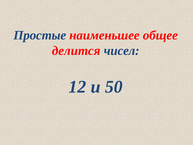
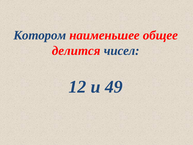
Простые: Простые -> Котором
50: 50 -> 49
